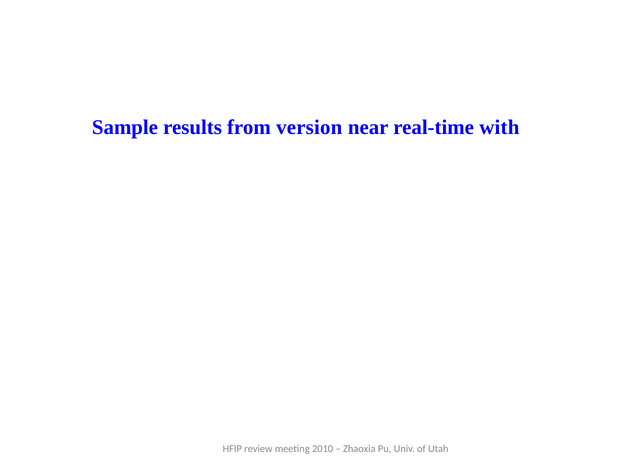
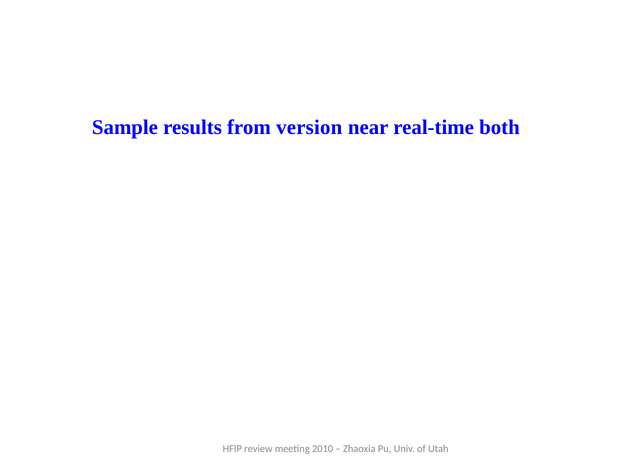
with: with -> both
